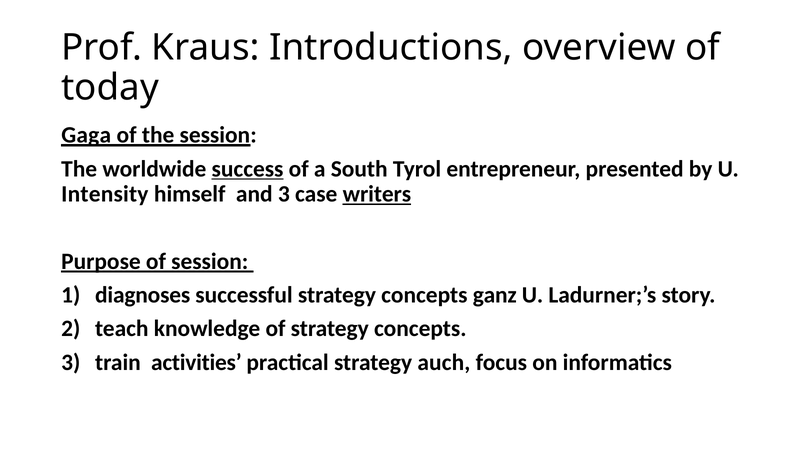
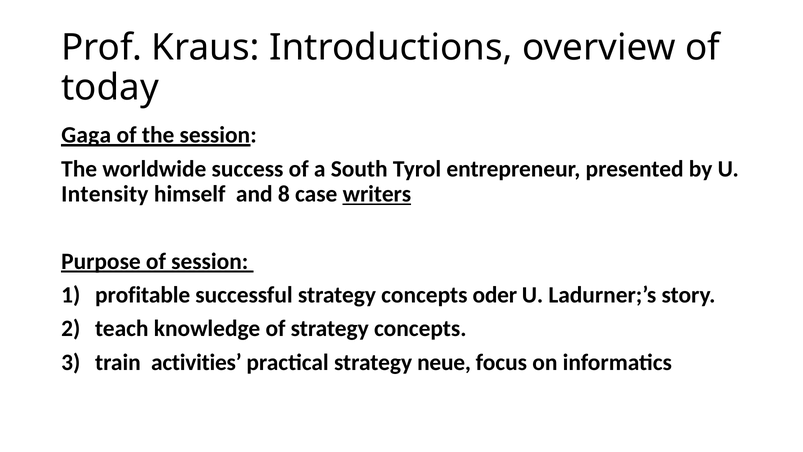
success underline: present -> none
and 3: 3 -> 8
diagnoses: diagnoses -> profitable
ganz: ganz -> oder
auch: auch -> neue
